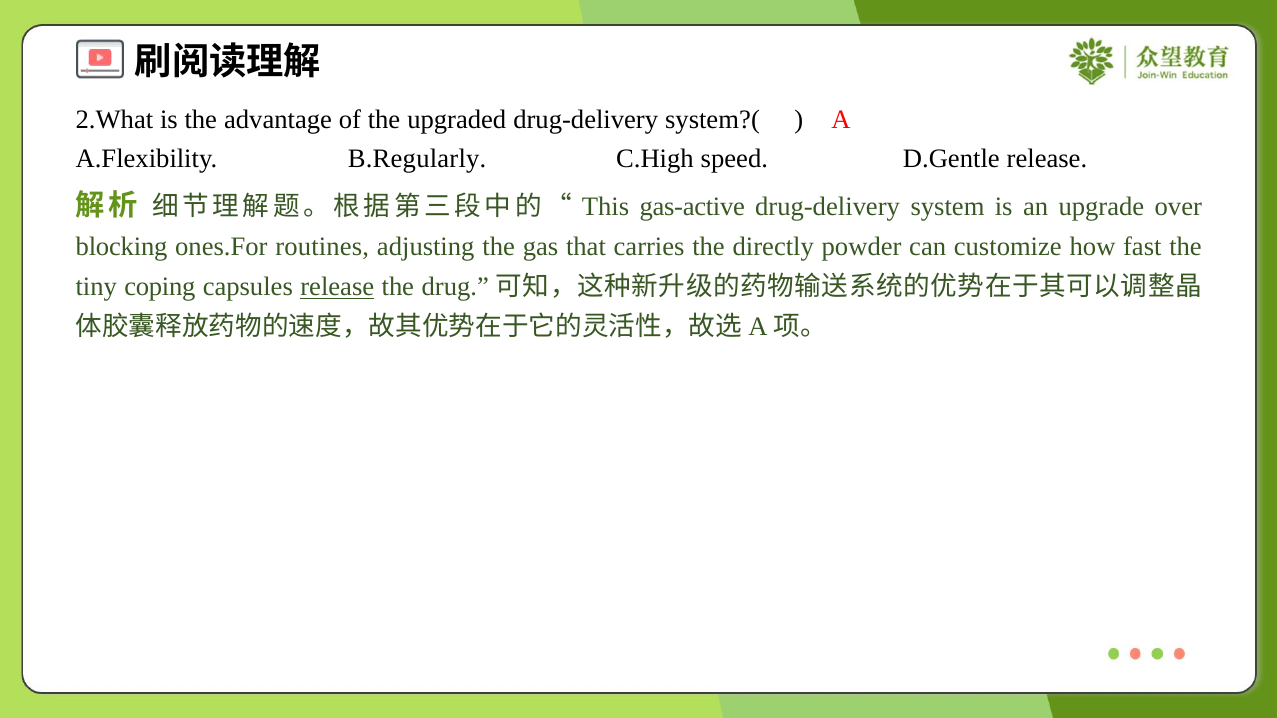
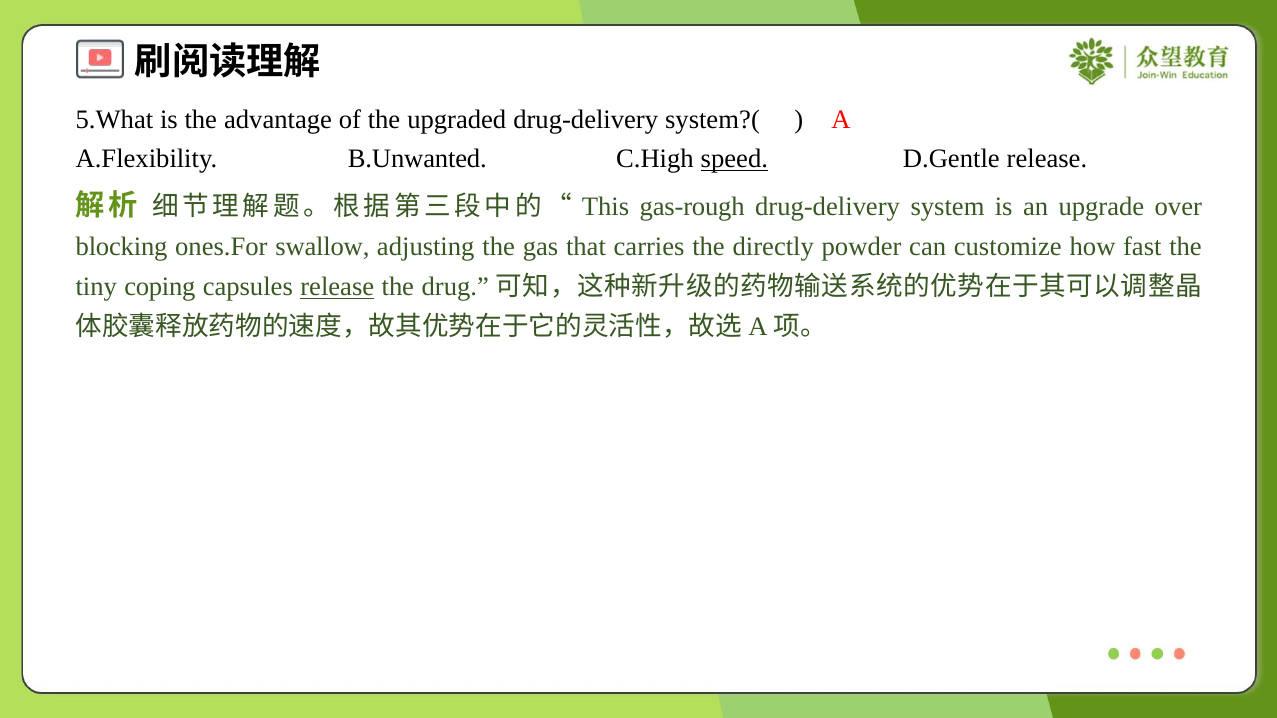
2.What: 2.What -> 5.What
B.Regularly: B.Regularly -> B.Unwanted
speed underline: none -> present
gas-active: gas-active -> gas-rough
routines: routines -> swallow
